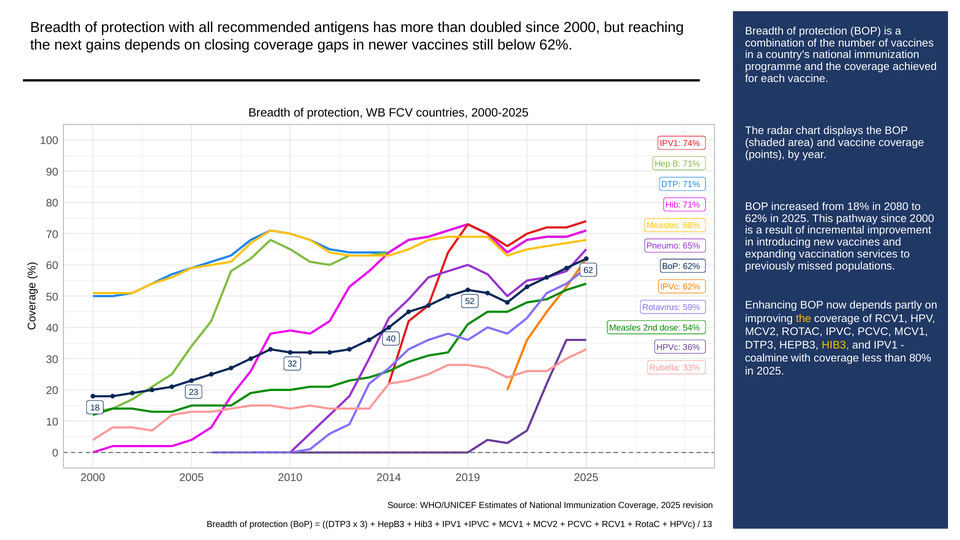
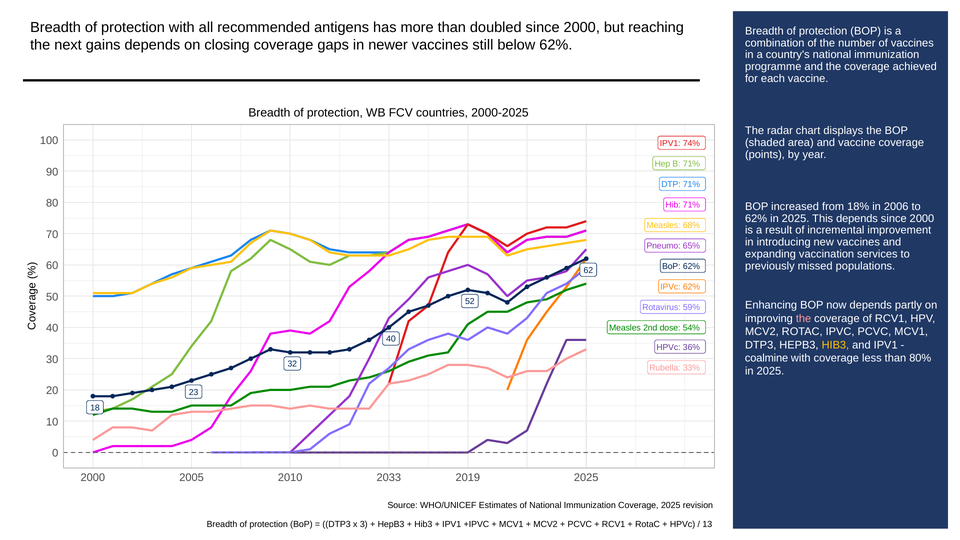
2080: 2080 -> 2006
This pathway: pathway -> depends
the at (804, 318) colour: yellow -> pink
2014: 2014 -> 2033
